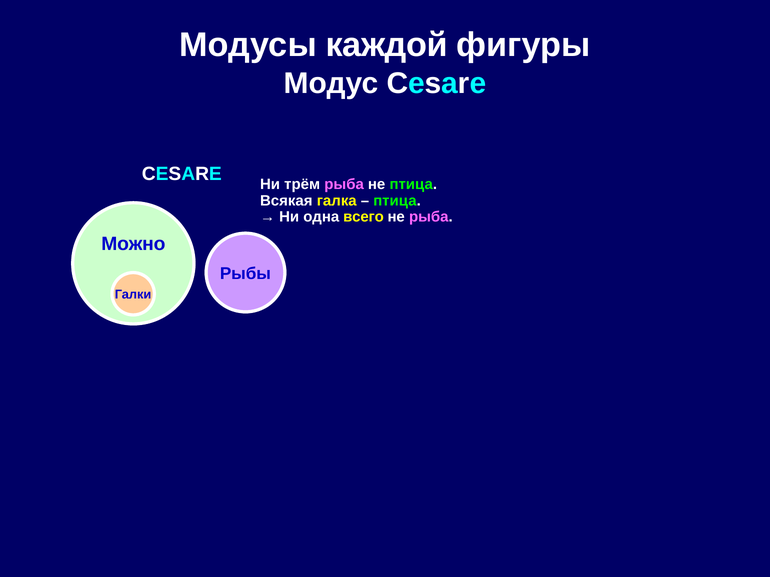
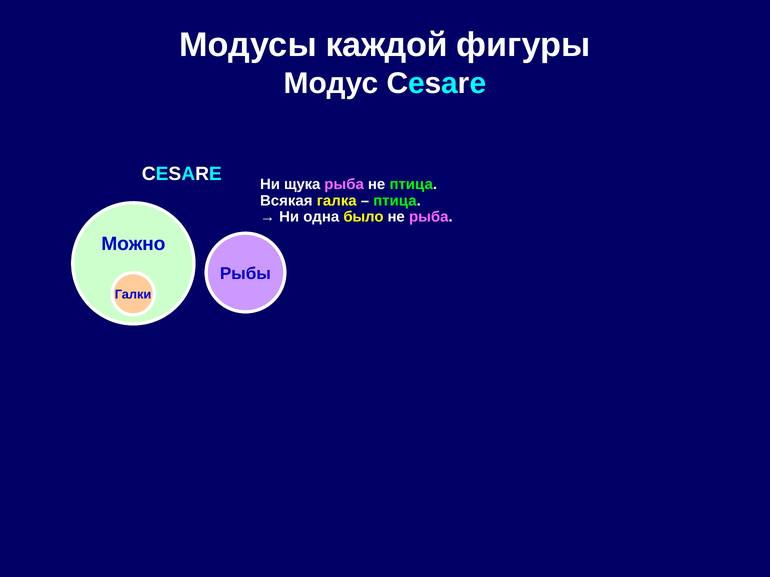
трём: трём -> щука
всего: всего -> было
